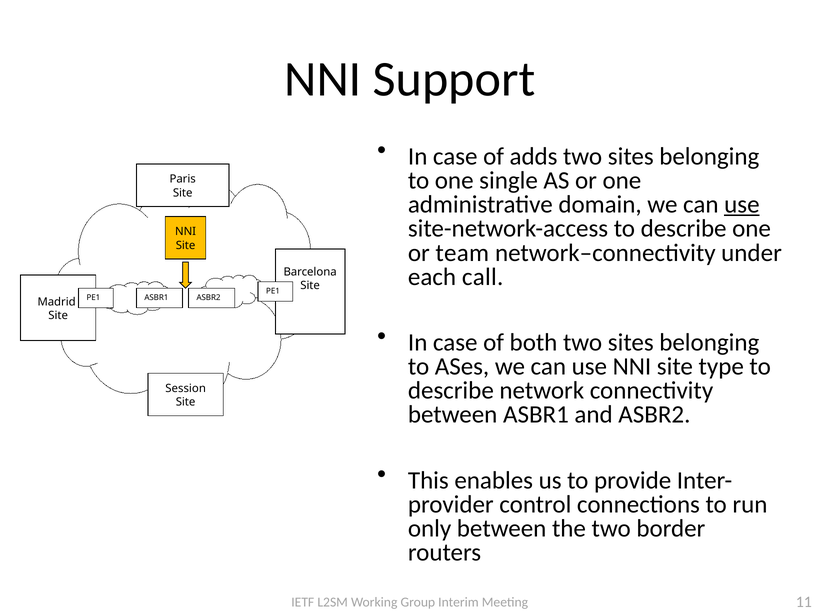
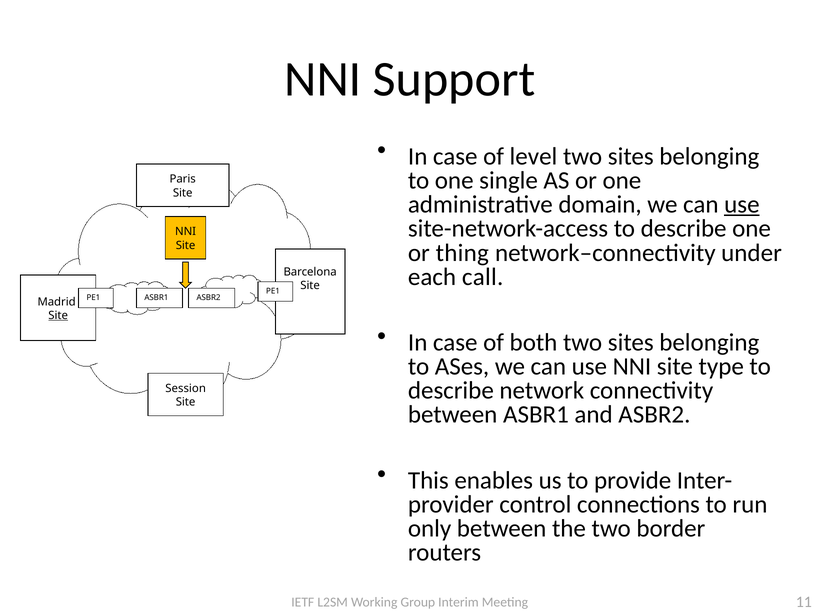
adds: adds -> level
team: team -> thing
Site at (58, 315) underline: none -> present
